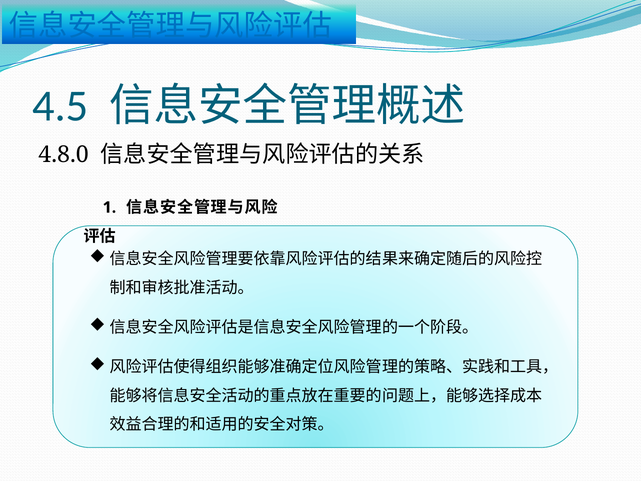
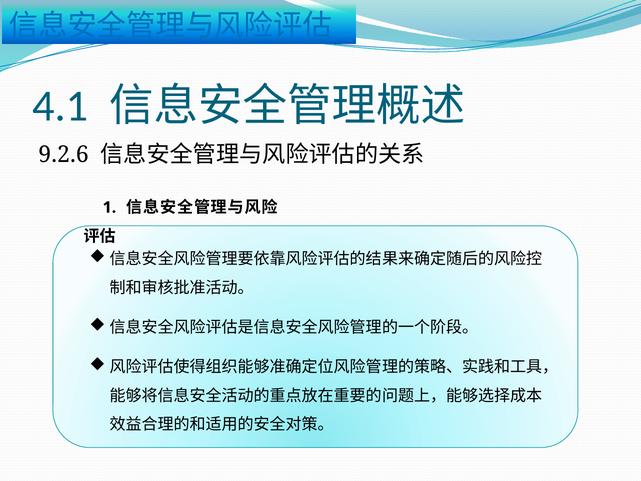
4.5: 4.5 -> 4.1
4.8.0: 4.8.0 -> 9.2.6
